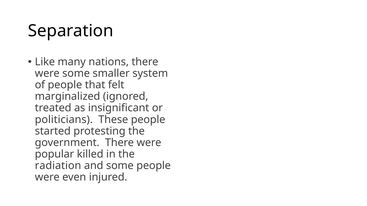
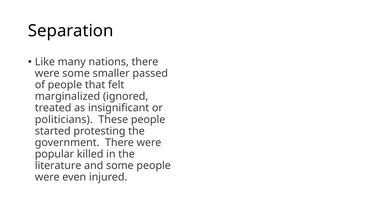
system: system -> passed
radiation: radiation -> literature
